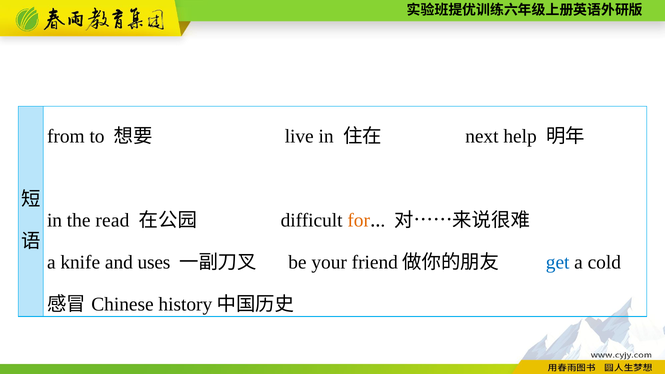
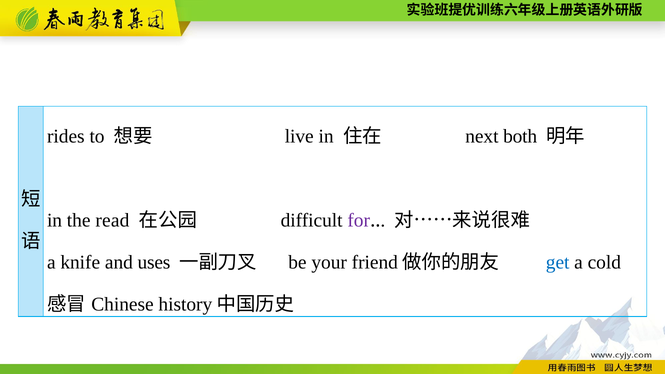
from: from -> rides
help: help -> both
for colour: orange -> purple
